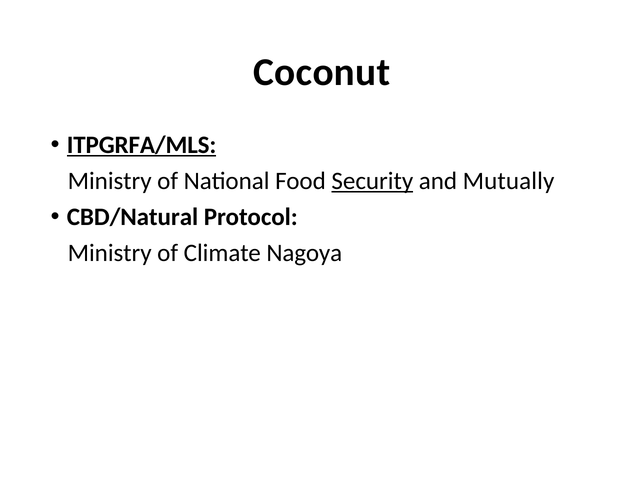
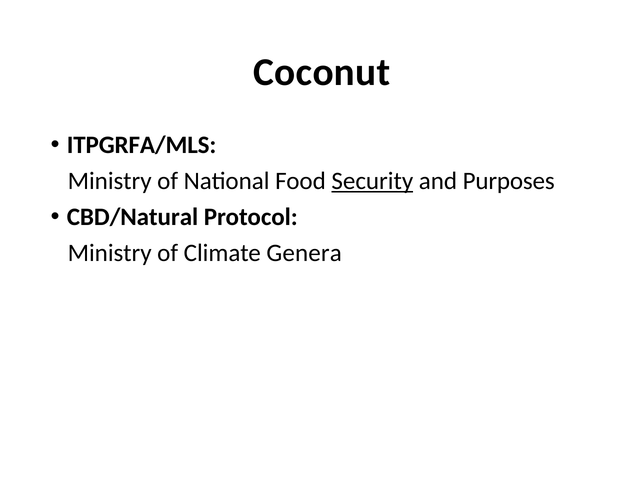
ITPGRFA/MLS underline: present -> none
Mutually: Mutually -> Purposes
Nagoya: Nagoya -> Genera
